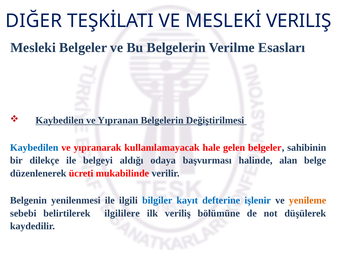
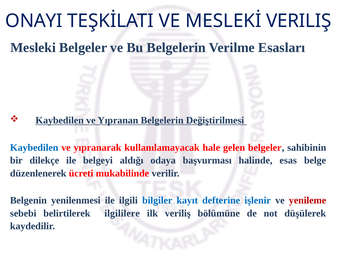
DIĞER: DIĞER -> ONAYI
alan: alan -> esas
yenileme colour: orange -> red
